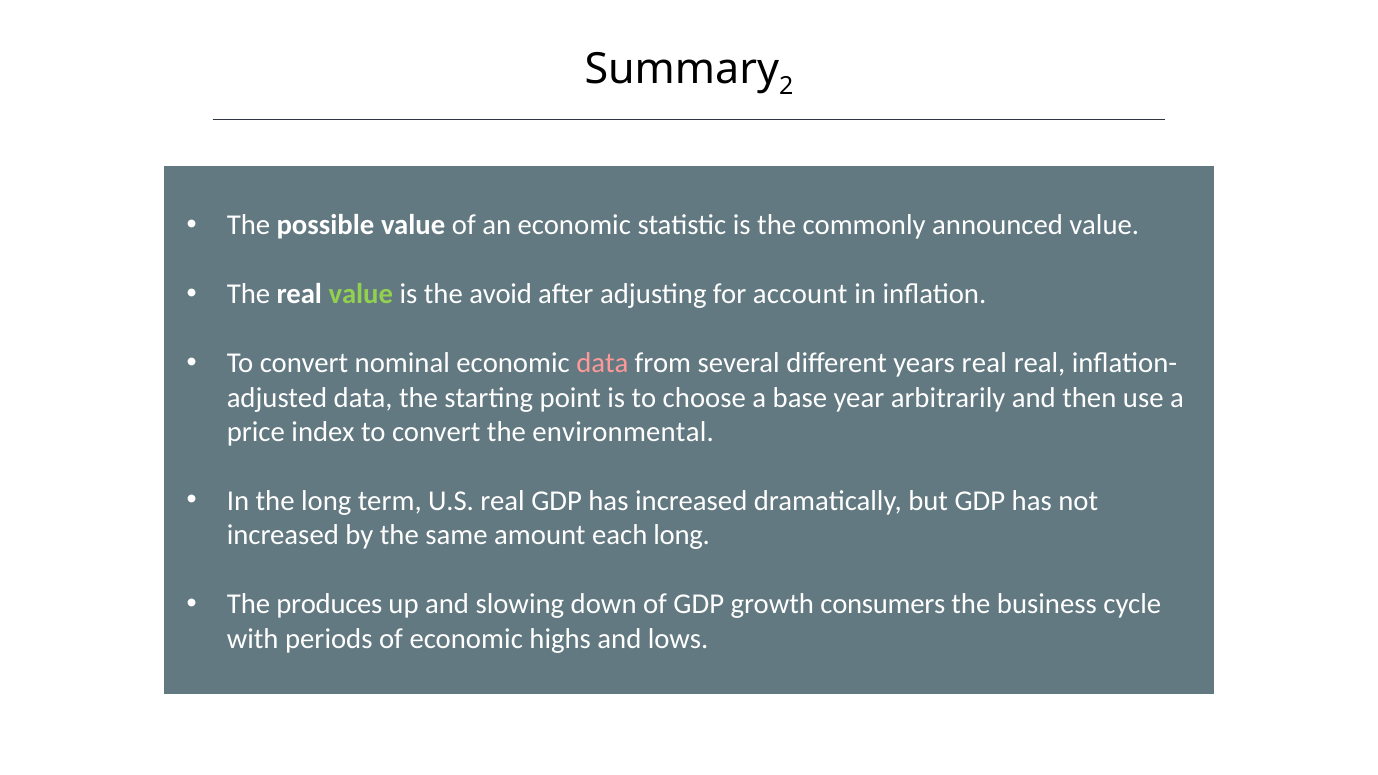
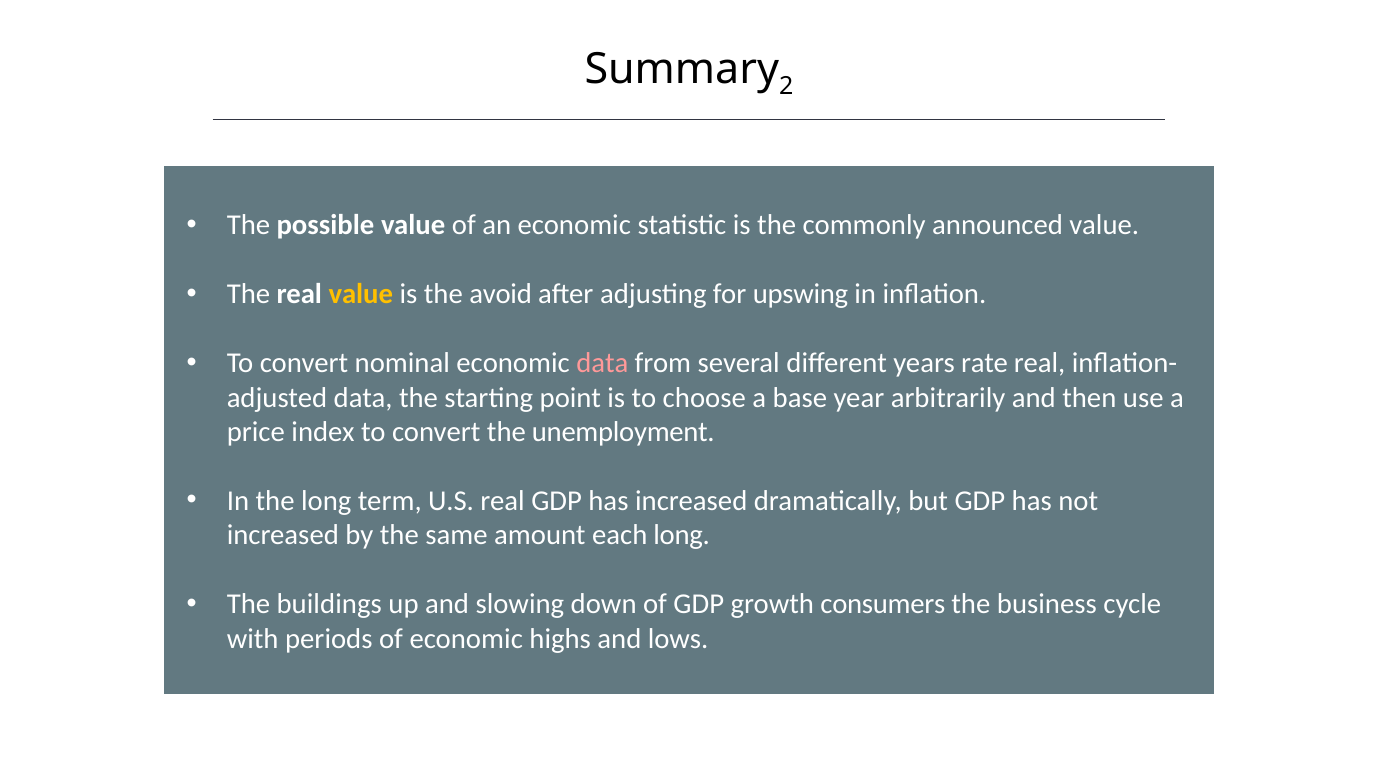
value at (361, 294) colour: light green -> yellow
account: account -> upswing
years real: real -> rate
environmental: environmental -> unemployment
produces: produces -> buildings
